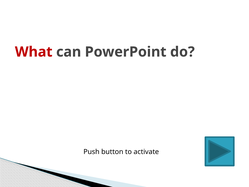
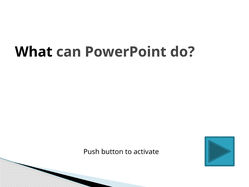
What colour: red -> black
